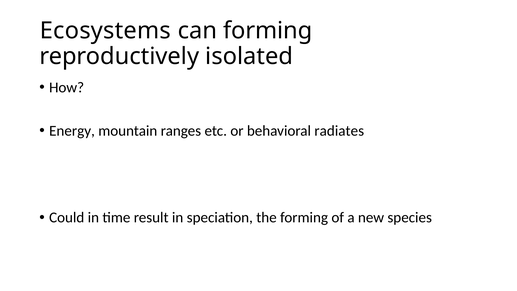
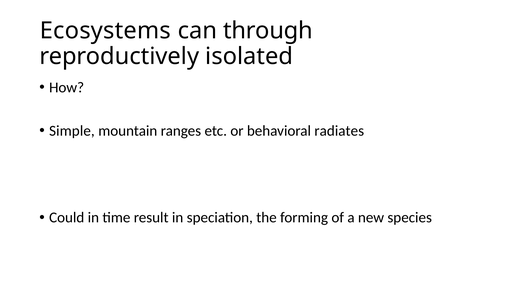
can forming: forming -> through
Energy: Energy -> Simple
